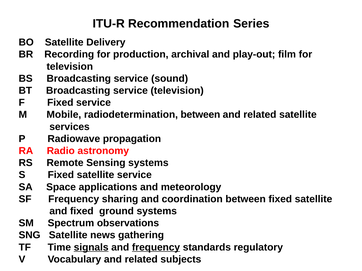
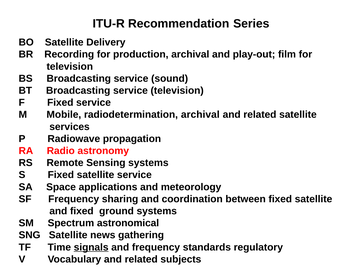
radiodetermination between: between -> archival
observations: observations -> astronomical
frequency at (156, 248) underline: present -> none
